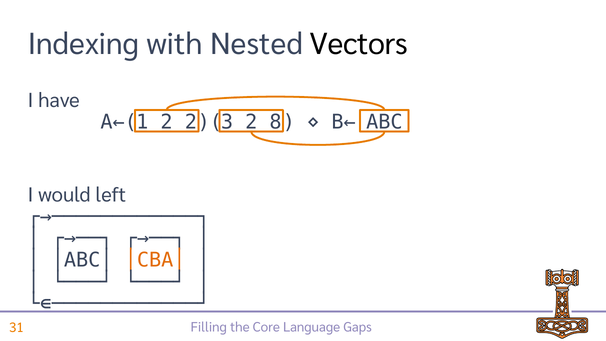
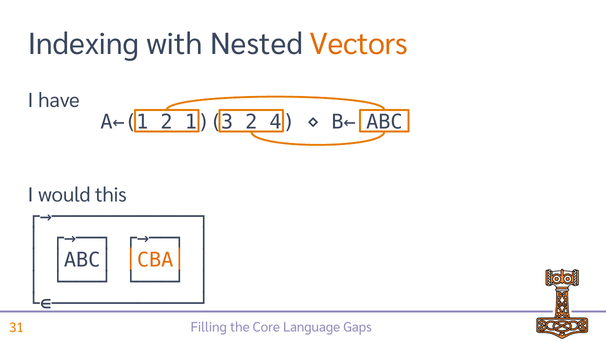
Vectors colour: black -> orange
2 2: 2 -> 1
8: 8 -> 4
left: left -> this
